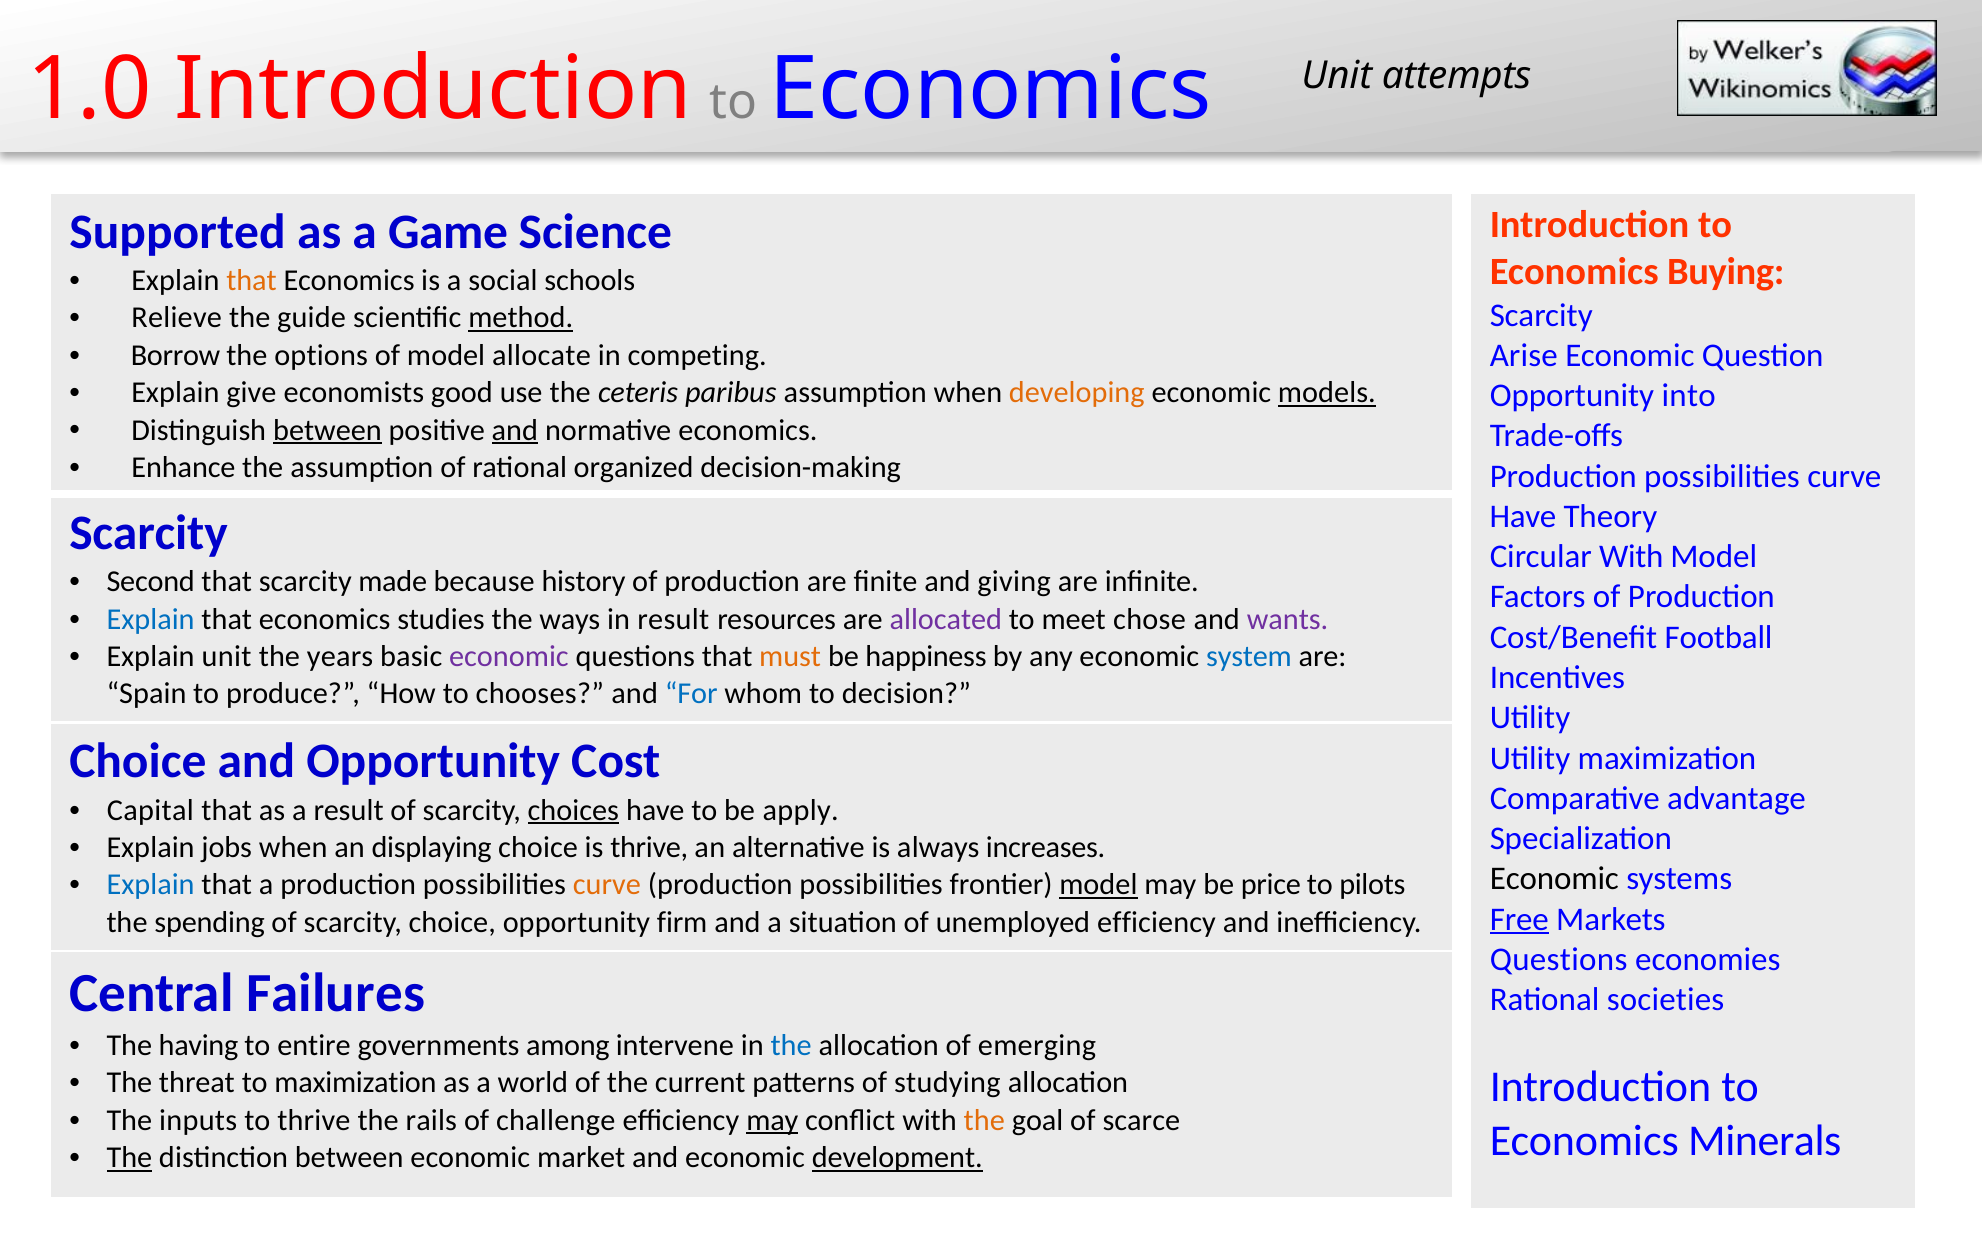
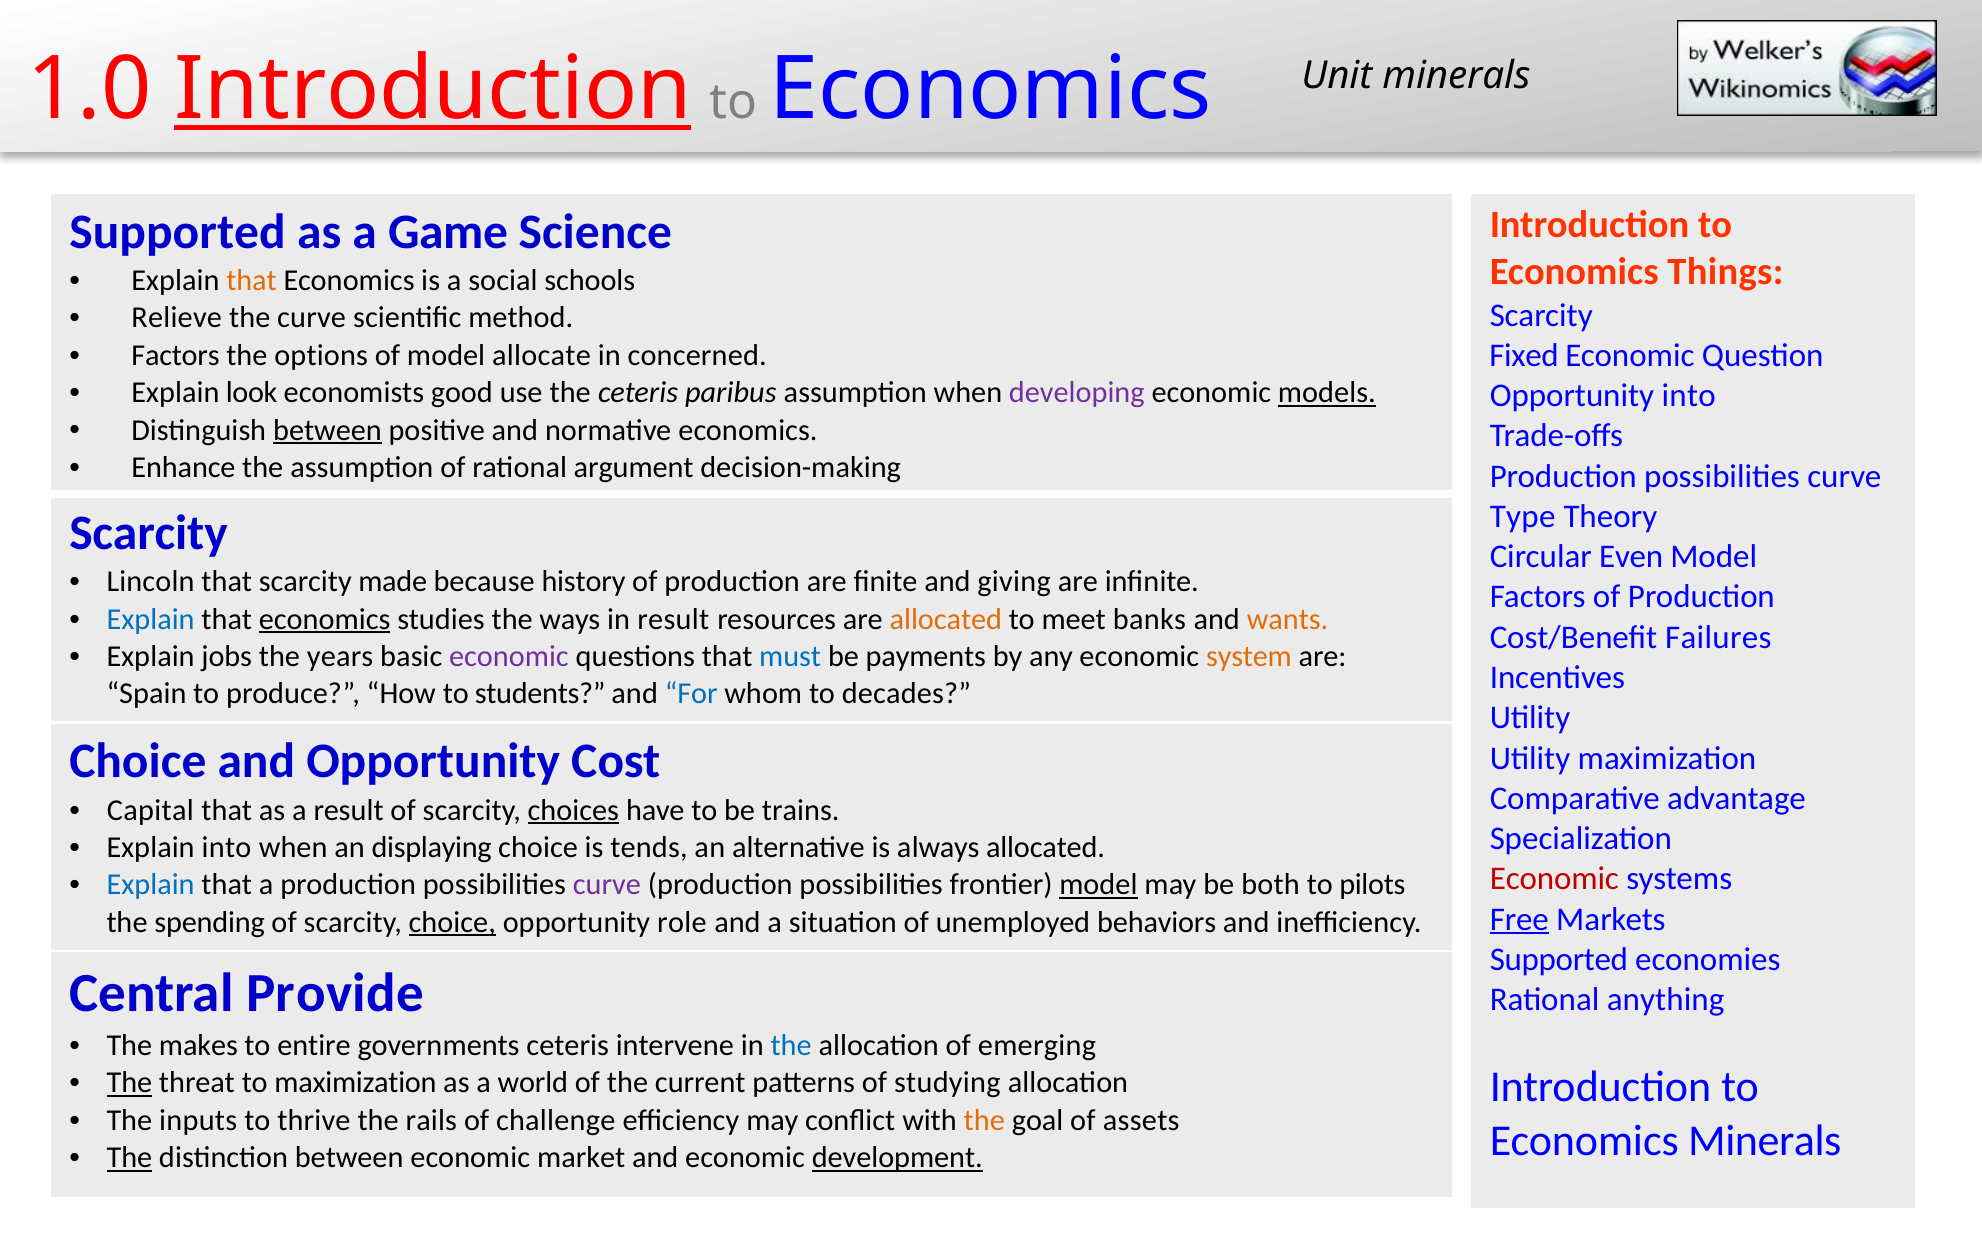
Introduction at (433, 90) underline: none -> present
Unit attempts: attempts -> minerals
Buying: Buying -> Things
the guide: guide -> curve
method underline: present -> none
Borrow at (176, 355): Borrow -> Factors
competing: competing -> concerned
Arise: Arise -> Fixed
give: give -> look
developing colour: orange -> purple
and at (515, 430) underline: present -> none
organized: organized -> argument
Have at (1523, 516): Have -> Type
Circular With: With -> Even
Second: Second -> Lincoln
economics at (325, 619) underline: none -> present
allocated at (946, 619) colour: purple -> orange
chose: chose -> banks
wants colour: purple -> orange
Football: Football -> Failures
Explain unit: unit -> jobs
must colour: orange -> blue
happiness: happiness -> payments
system colour: blue -> orange
chooses: chooses -> students
decision: decision -> decades
apply: apply -> trains
Explain jobs: jobs -> into
is thrive: thrive -> tends
always increases: increases -> allocated
Economic at (1554, 879) colour: black -> red
curve at (607, 885) colour: orange -> purple
price: price -> both
choice at (452, 922) underline: none -> present
firm: firm -> role
unemployed efficiency: efficiency -> behaviors
Questions at (1559, 959): Questions -> Supported
Failures: Failures -> Provide
societies: societies -> anything
having: having -> makes
governments among: among -> ceteris
The at (129, 1083) underline: none -> present
may at (772, 1120) underline: present -> none
scarce: scarce -> assets
